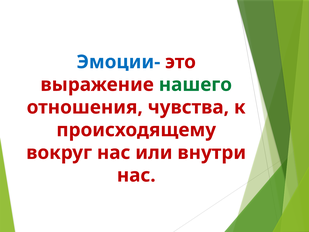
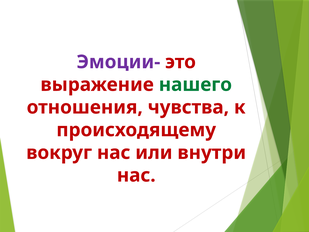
Эмоции- colour: blue -> purple
